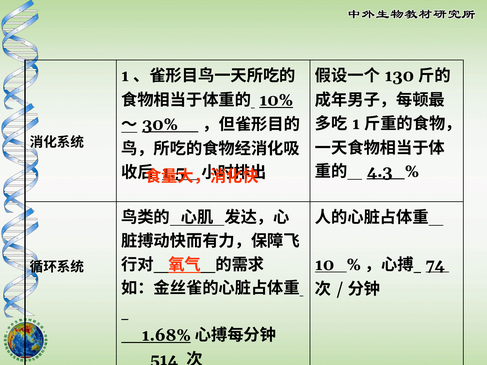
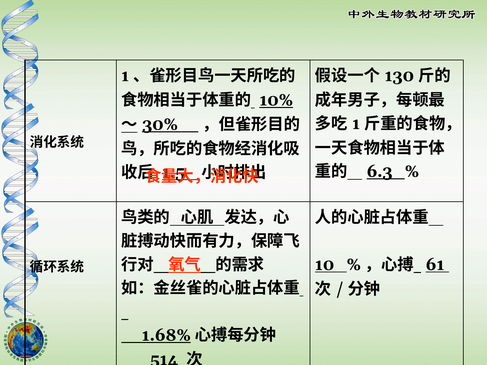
4.3: 4.3 -> 6.3
74: 74 -> 61
